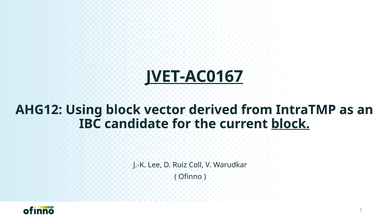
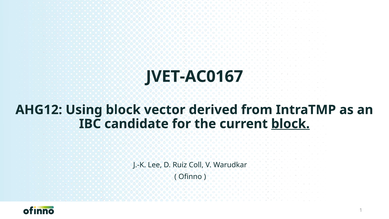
JVET-AC0167 underline: present -> none
